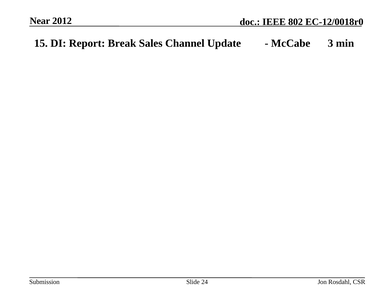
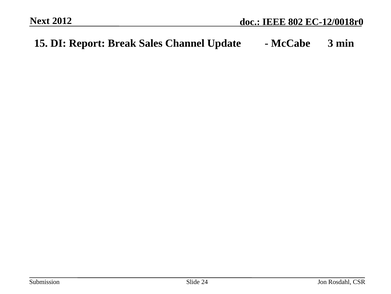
Near: Near -> Next
